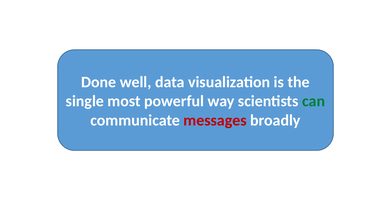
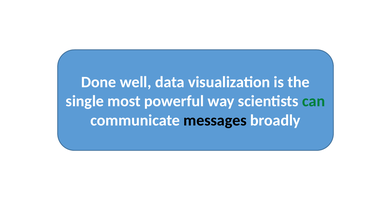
messages colour: red -> black
